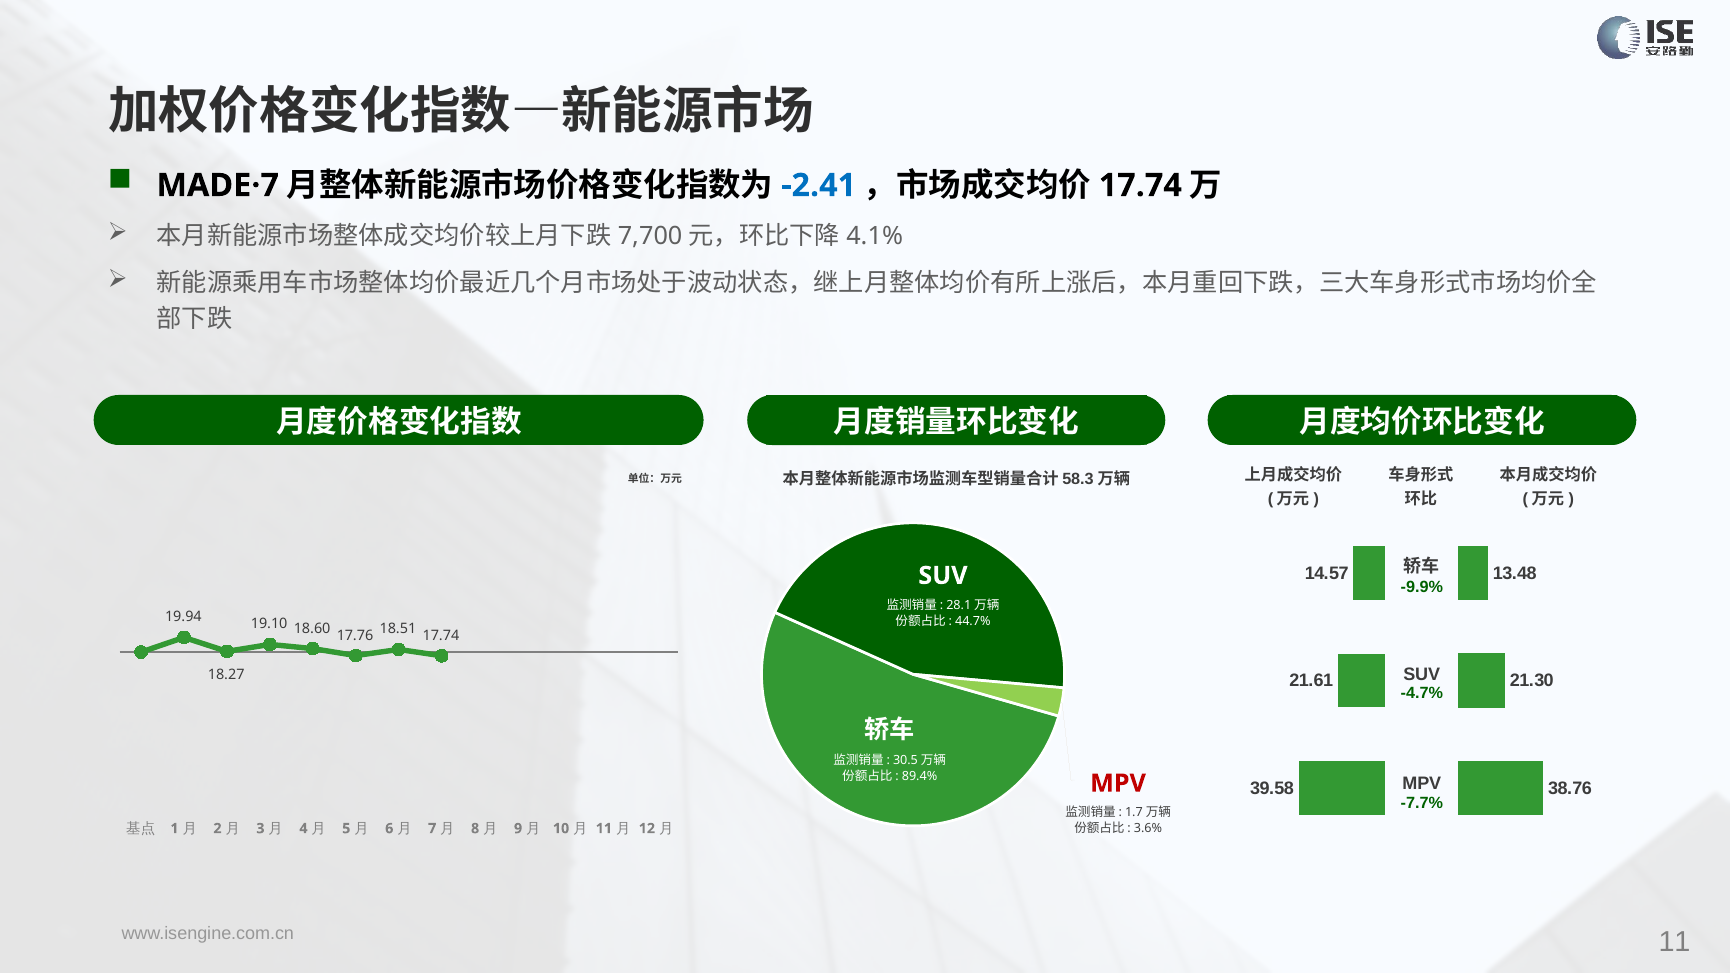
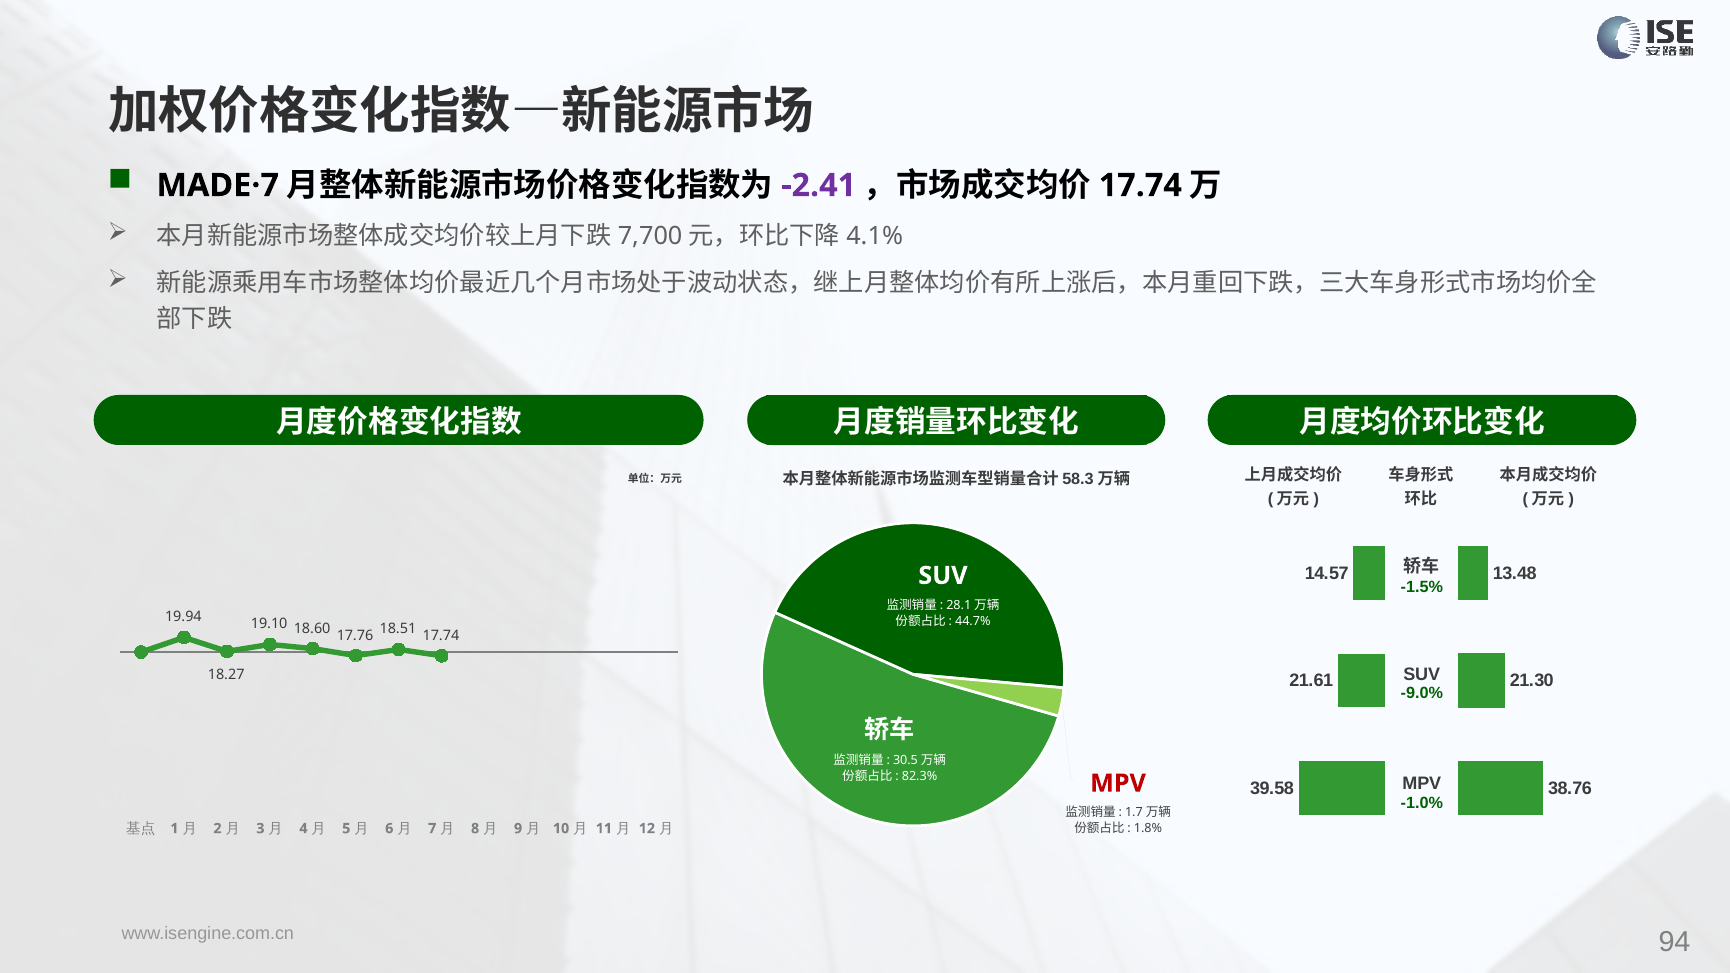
-2.41 colour: blue -> purple
-9.9%: -9.9% -> -1.5%
-4.7%: -4.7% -> -9.0%
89.4%: 89.4% -> 82.3%
-7.7%: -7.7% -> -1.0%
3.6%: 3.6% -> 1.8%
11 at (1674, 942): 11 -> 94
